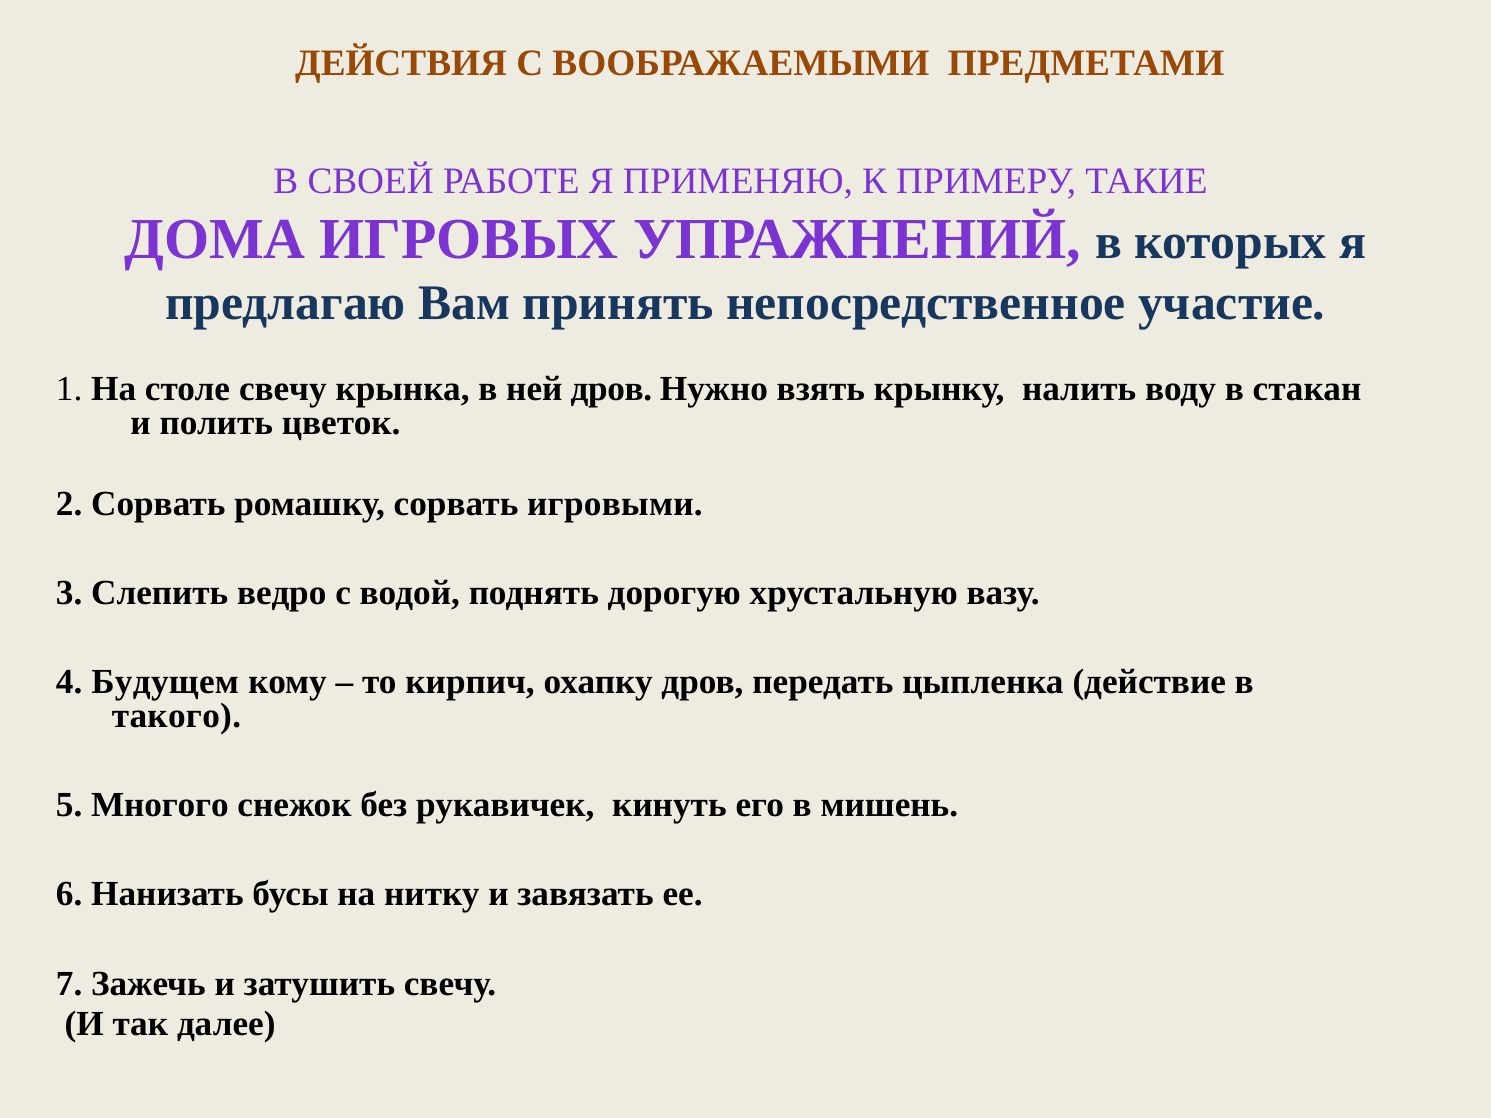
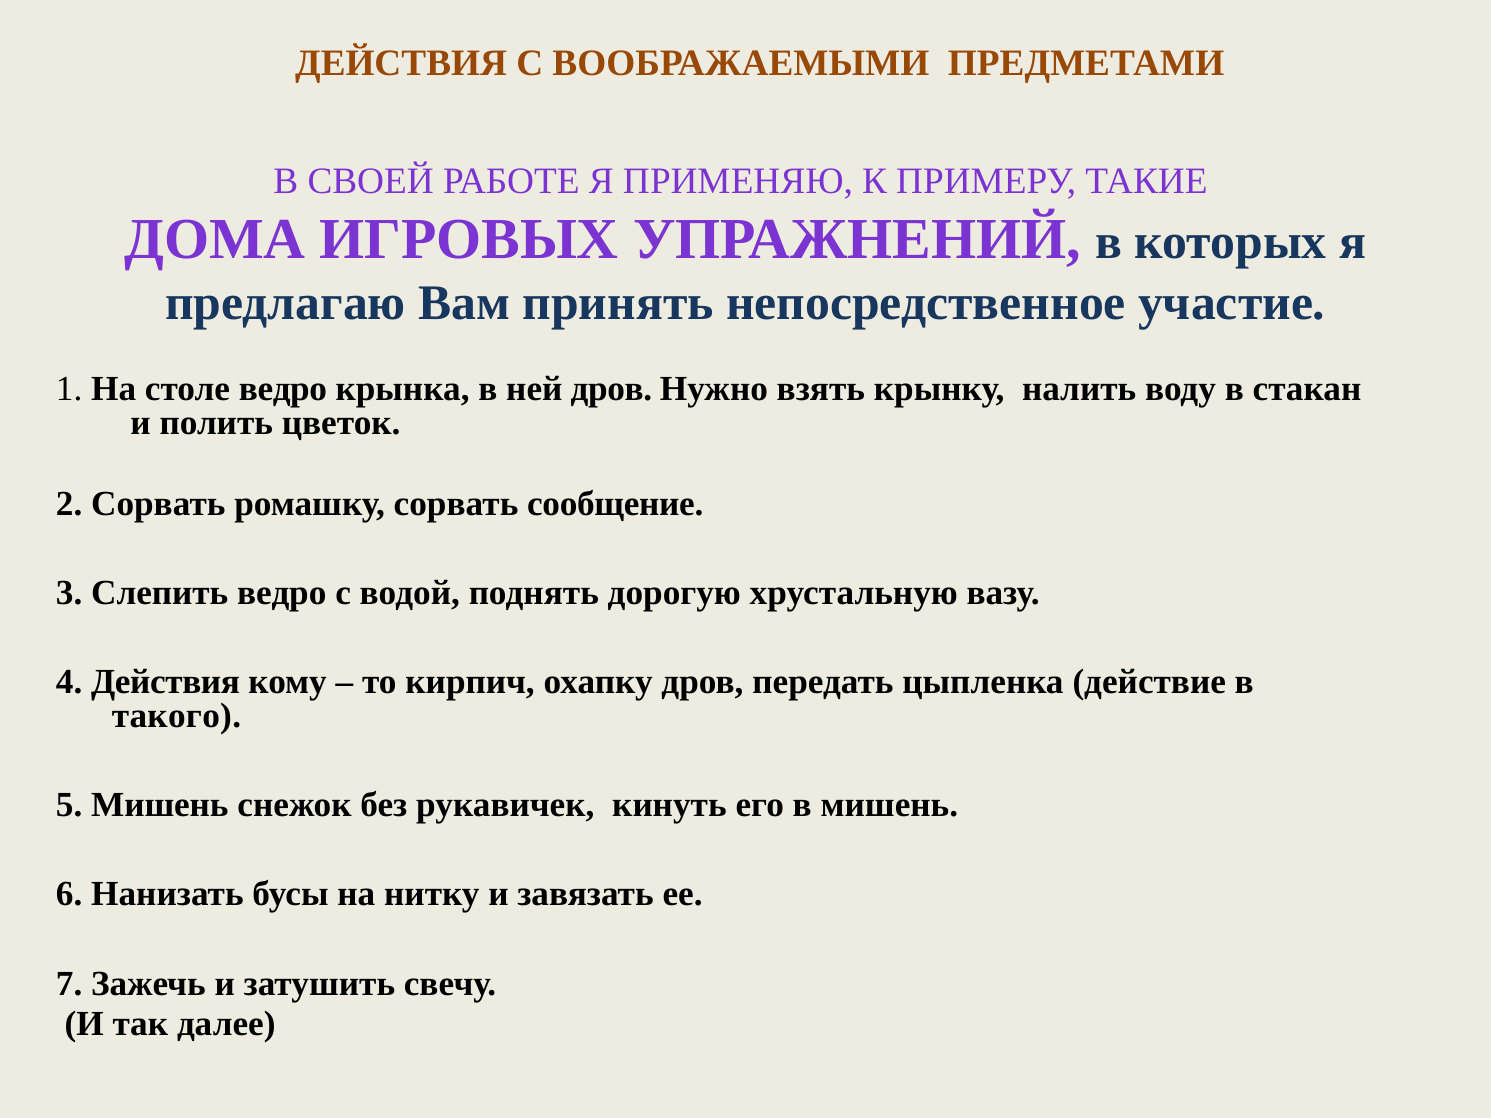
столе свечу: свечу -> ведро
игровыми: игровыми -> сообщение
4 Будущем: Будущем -> Действия
5 Многого: Многого -> Мишень
